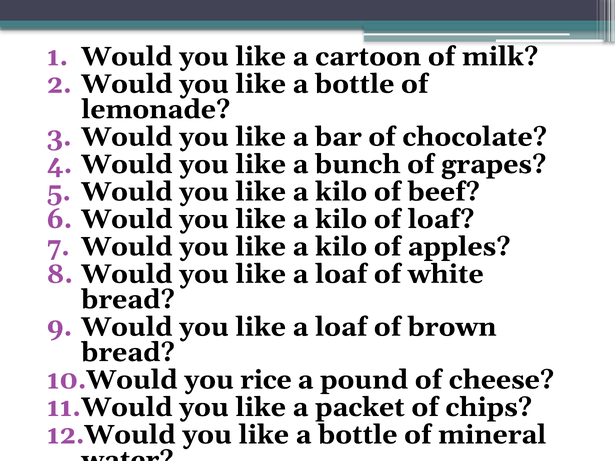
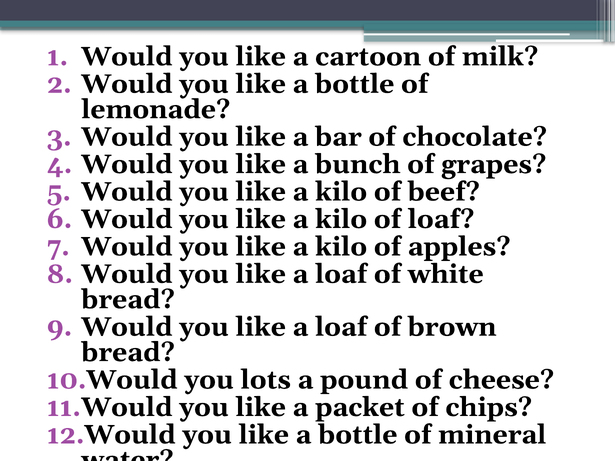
rice: rice -> lots
